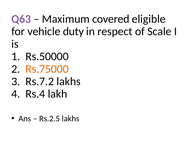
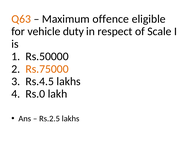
Q63 colour: purple -> orange
covered: covered -> offence
Rs.7.2: Rs.7.2 -> Rs.4.5
Rs.4: Rs.4 -> Rs.0
